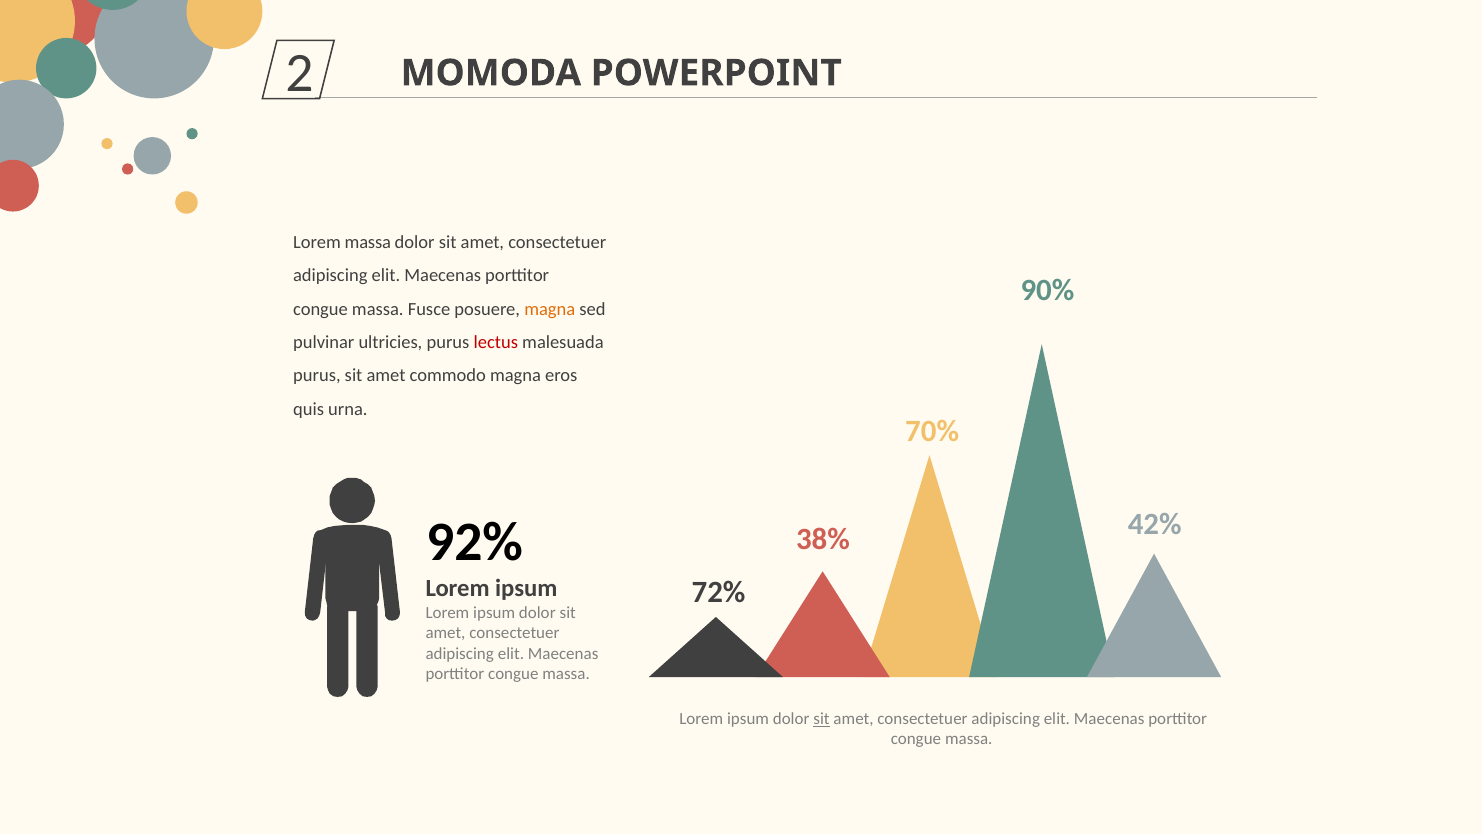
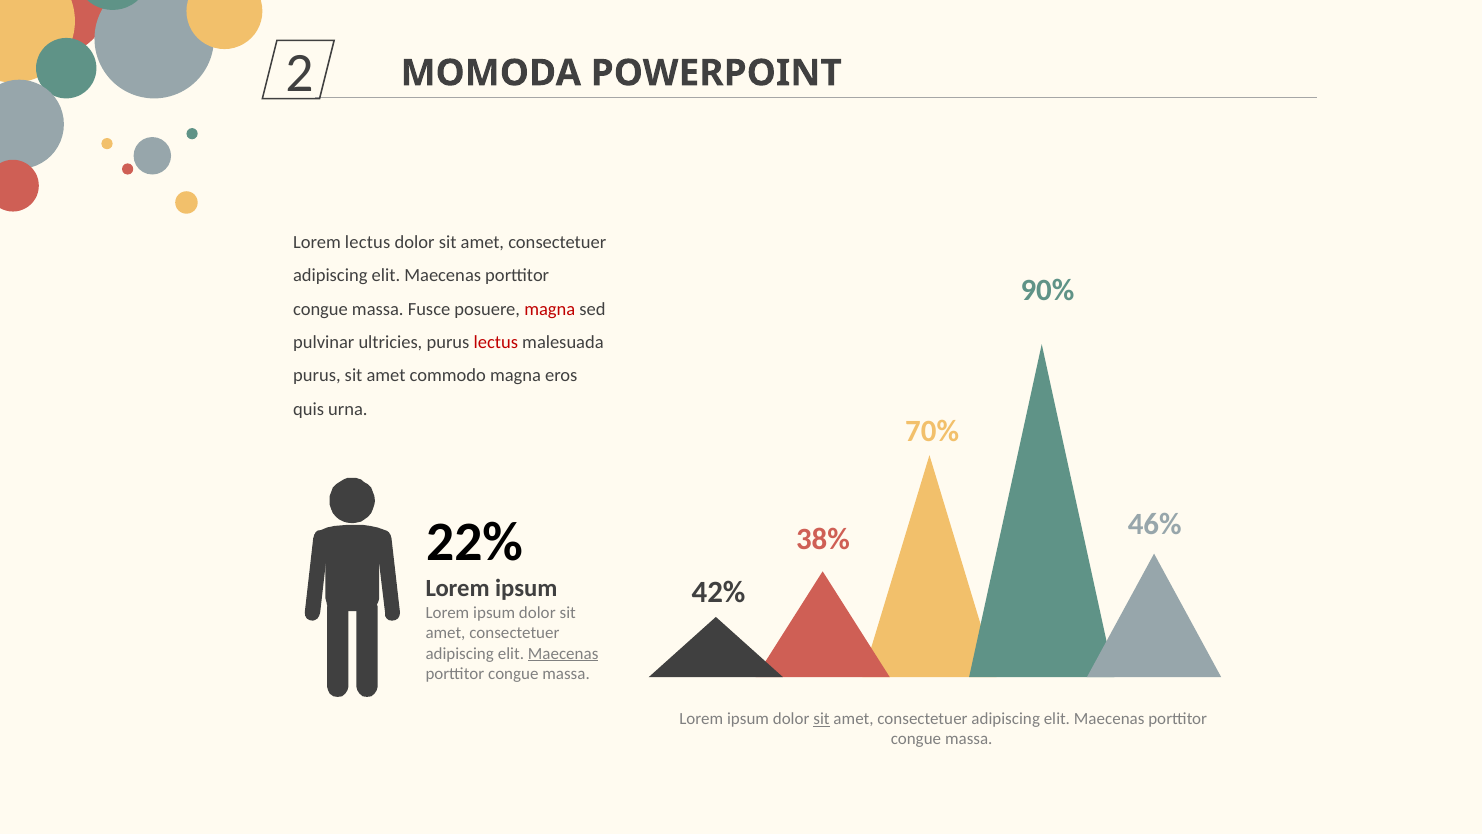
Lorem massa: massa -> lectus
magna at (550, 309) colour: orange -> red
42%: 42% -> 46%
92%: 92% -> 22%
72%: 72% -> 42%
Maecenas at (563, 653) underline: none -> present
